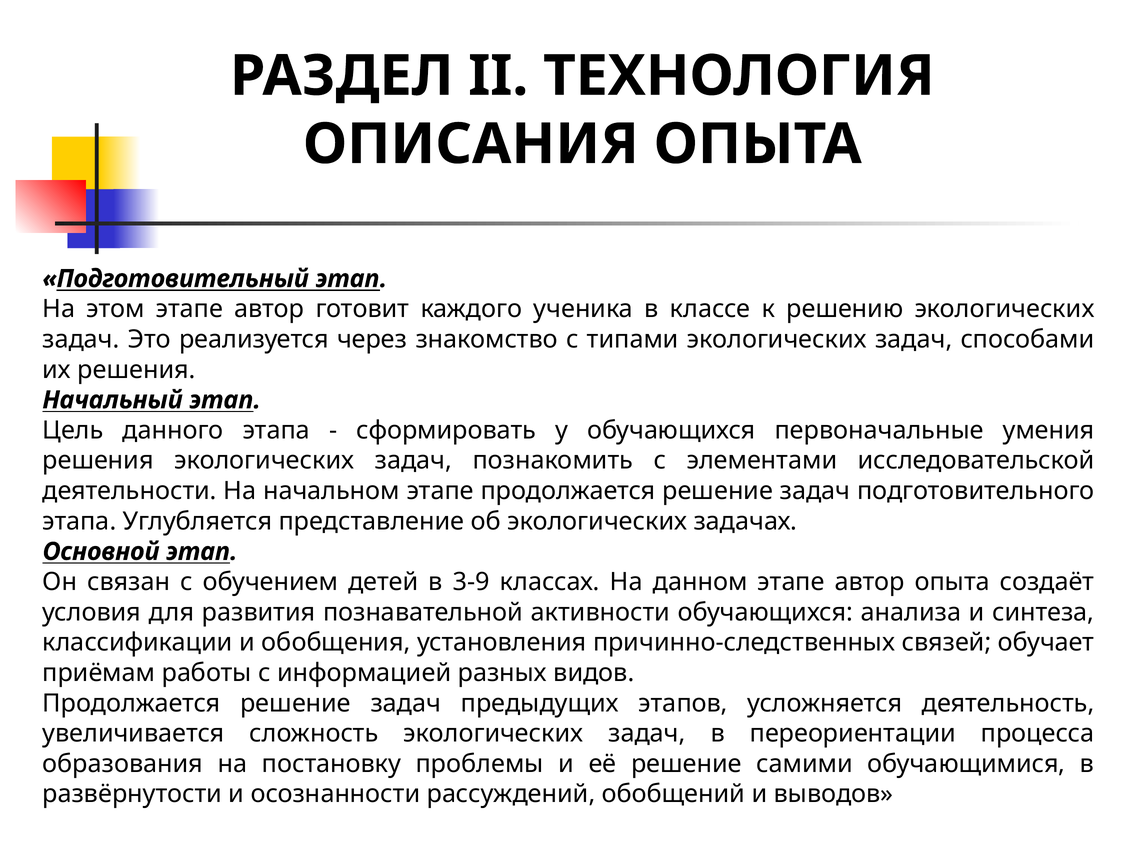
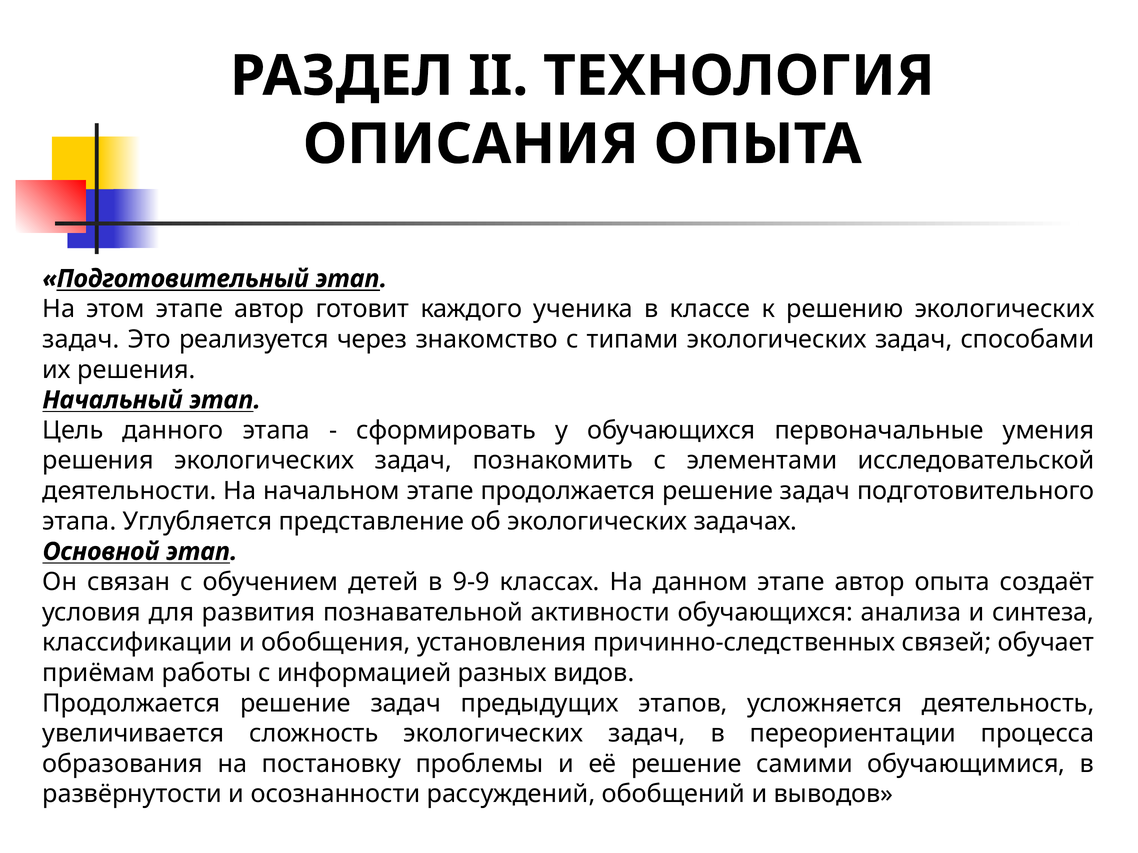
3-9: 3-9 -> 9-9
